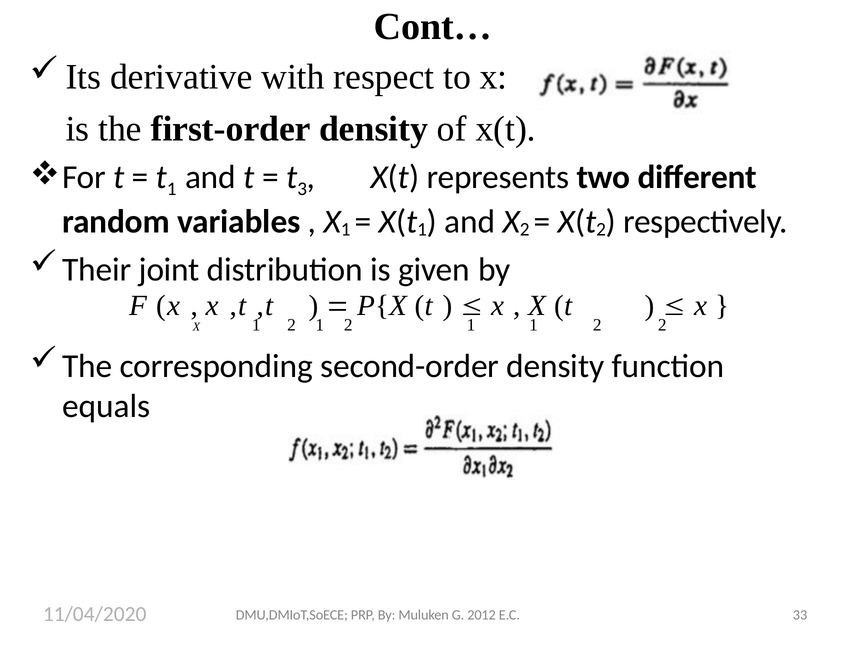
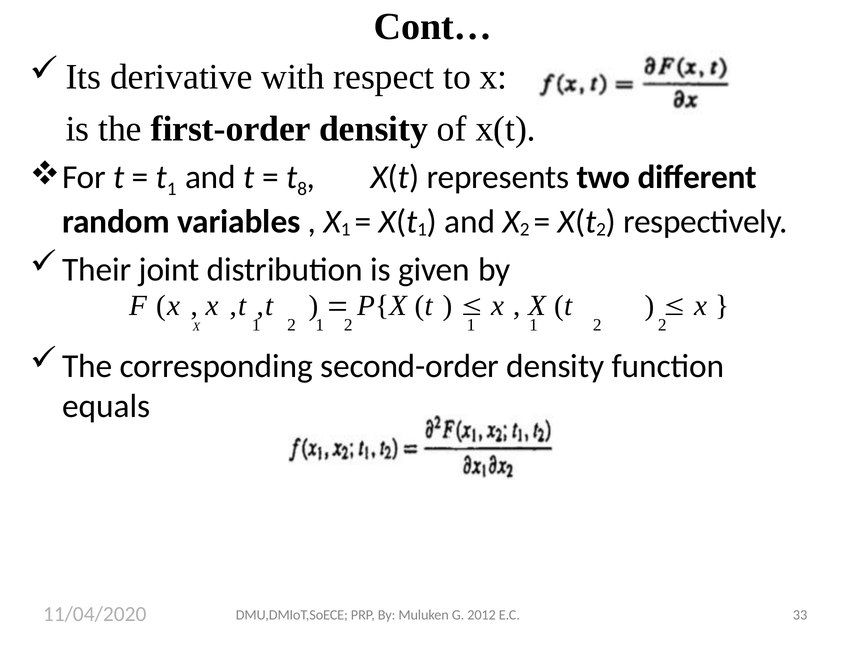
3: 3 -> 8
